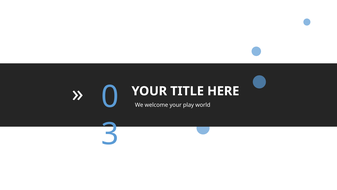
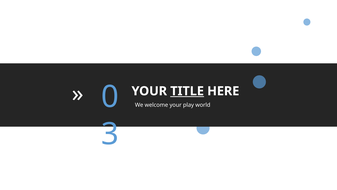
TITLE underline: none -> present
